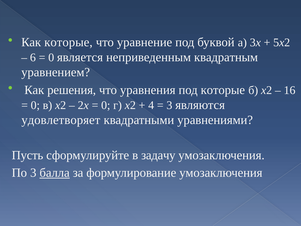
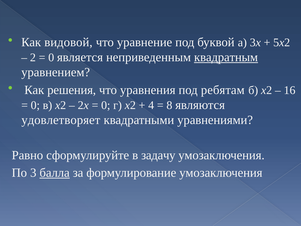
Как которые: которые -> видовой
6: 6 -> 2
квадратным underline: none -> present
под которые: которые -> ребятам
3 at (169, 105): 3 -> 8
Пусть: Пусть -> Равно
